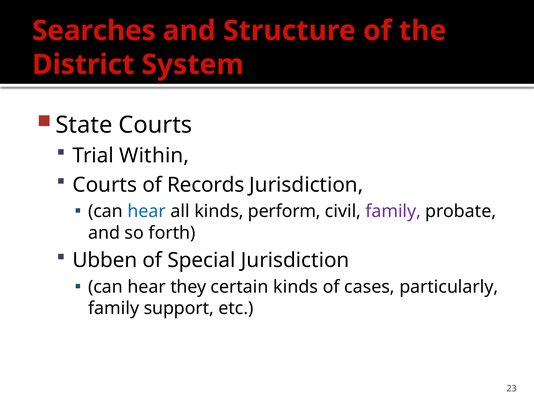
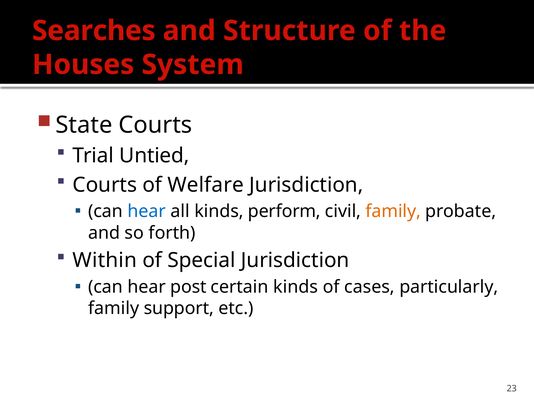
District: District -> Houses
Within: Within -> Untied
Records: Records -> Welfare
family at (393, 211) colour: purple -> orange
Ubben: Ubben -> Within
they: they -> post
